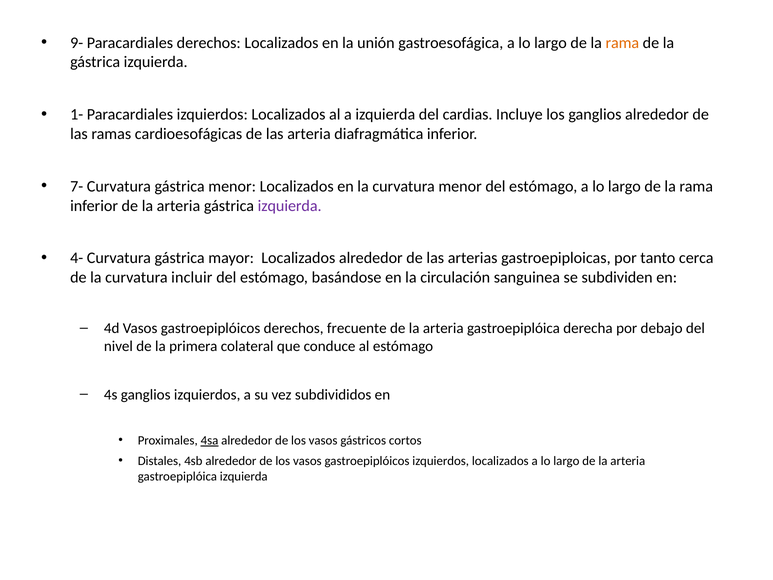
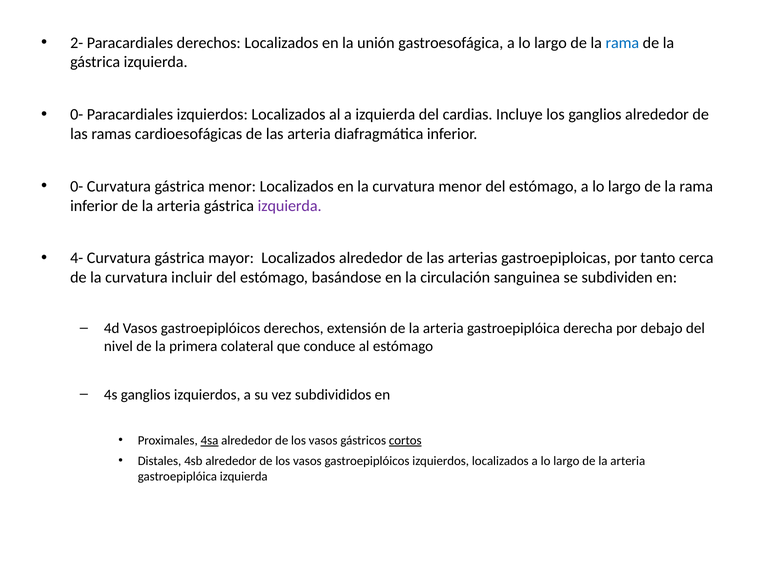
9-: 9- -> 2-
rama at (622, 43) colour: orange -> blue
1- at (77, 115): 1- -> 0-
7- at (77, 186): 7- -> 0-
frecuente: frecuente -> extensión
cortos underline: none -> present
